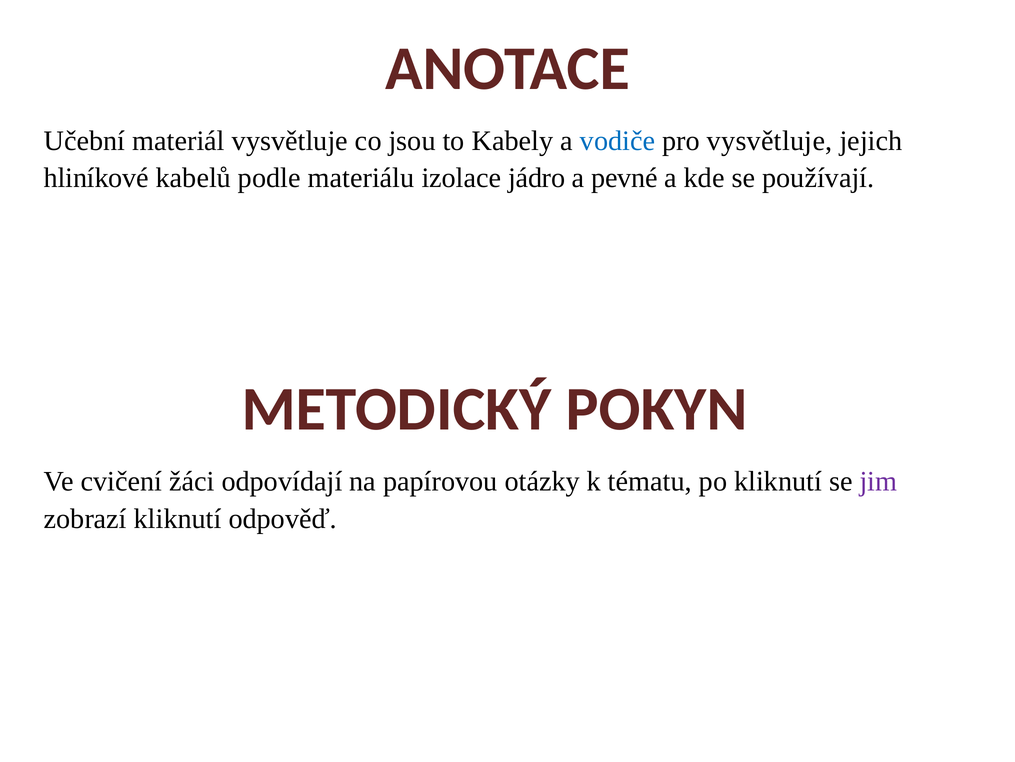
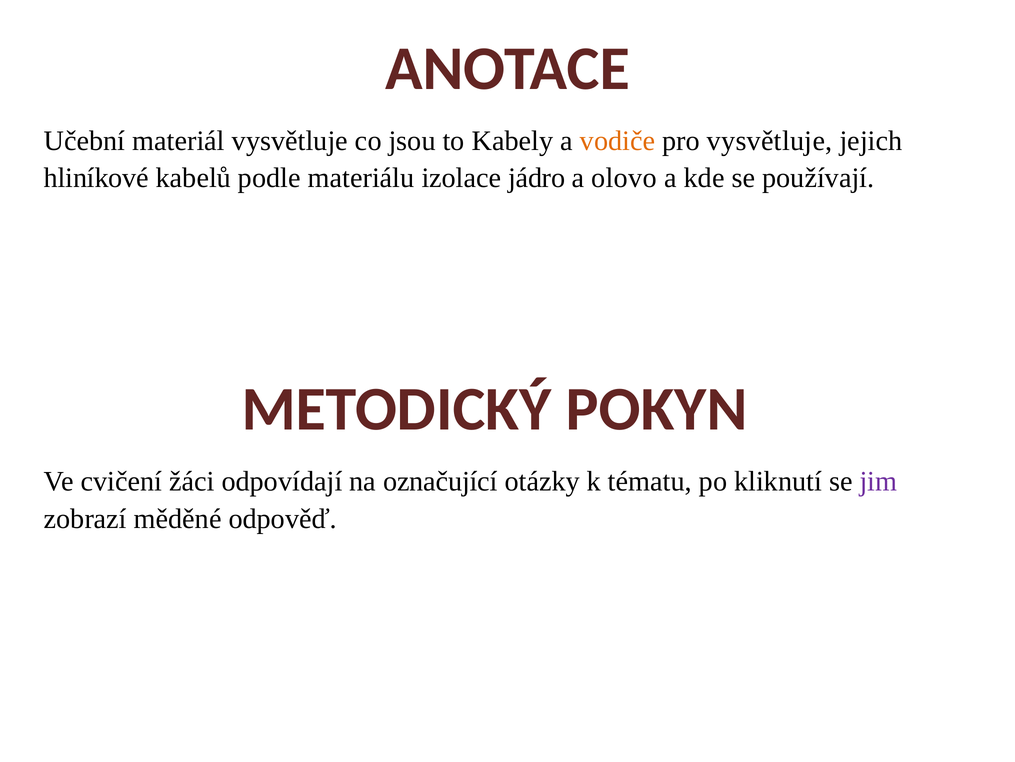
vodiče colour: blue -> orange
pevné: pevné -> olovo
papírovou: papírovou -> označující
zobrazí kliknutí: kliknutí -> měděné
